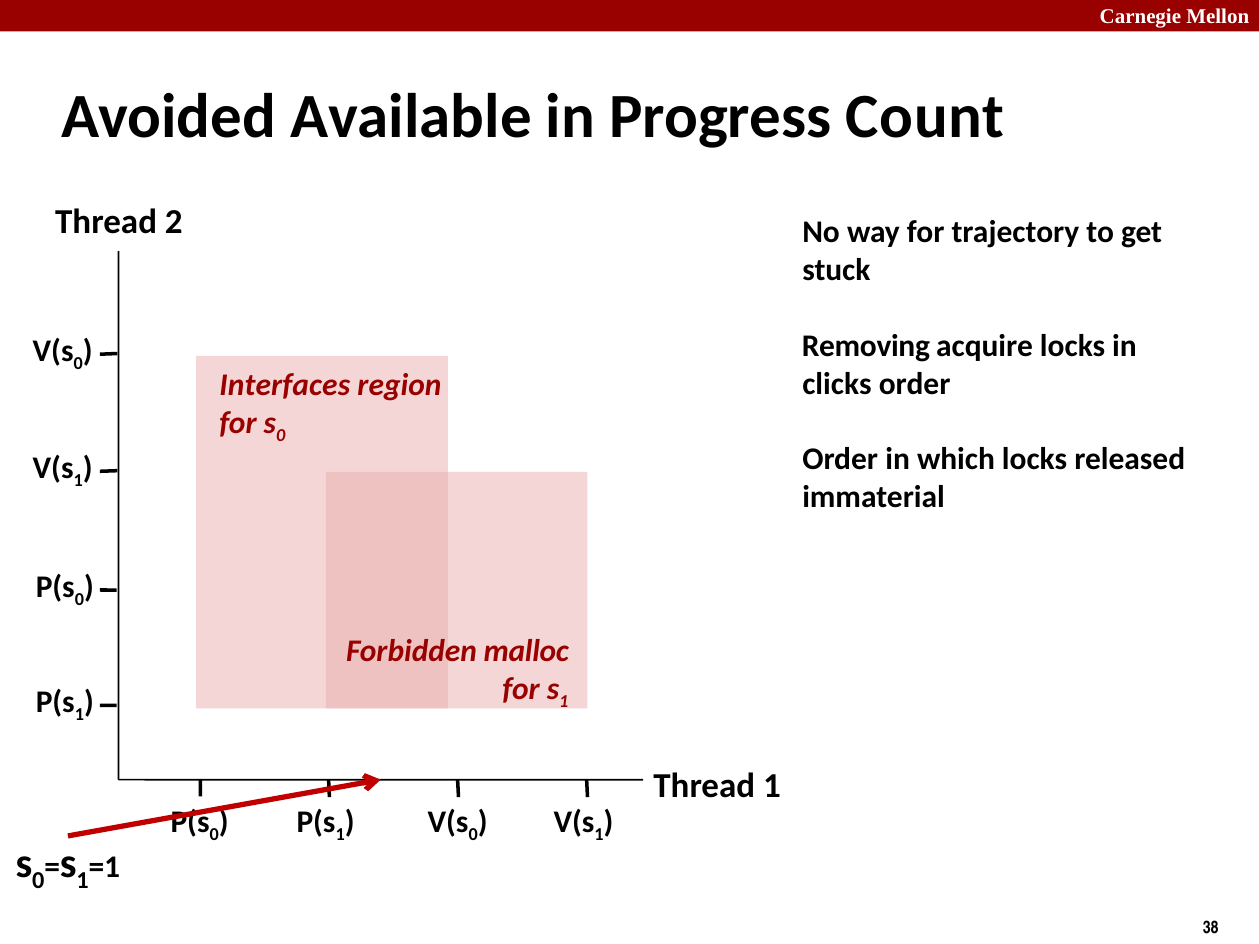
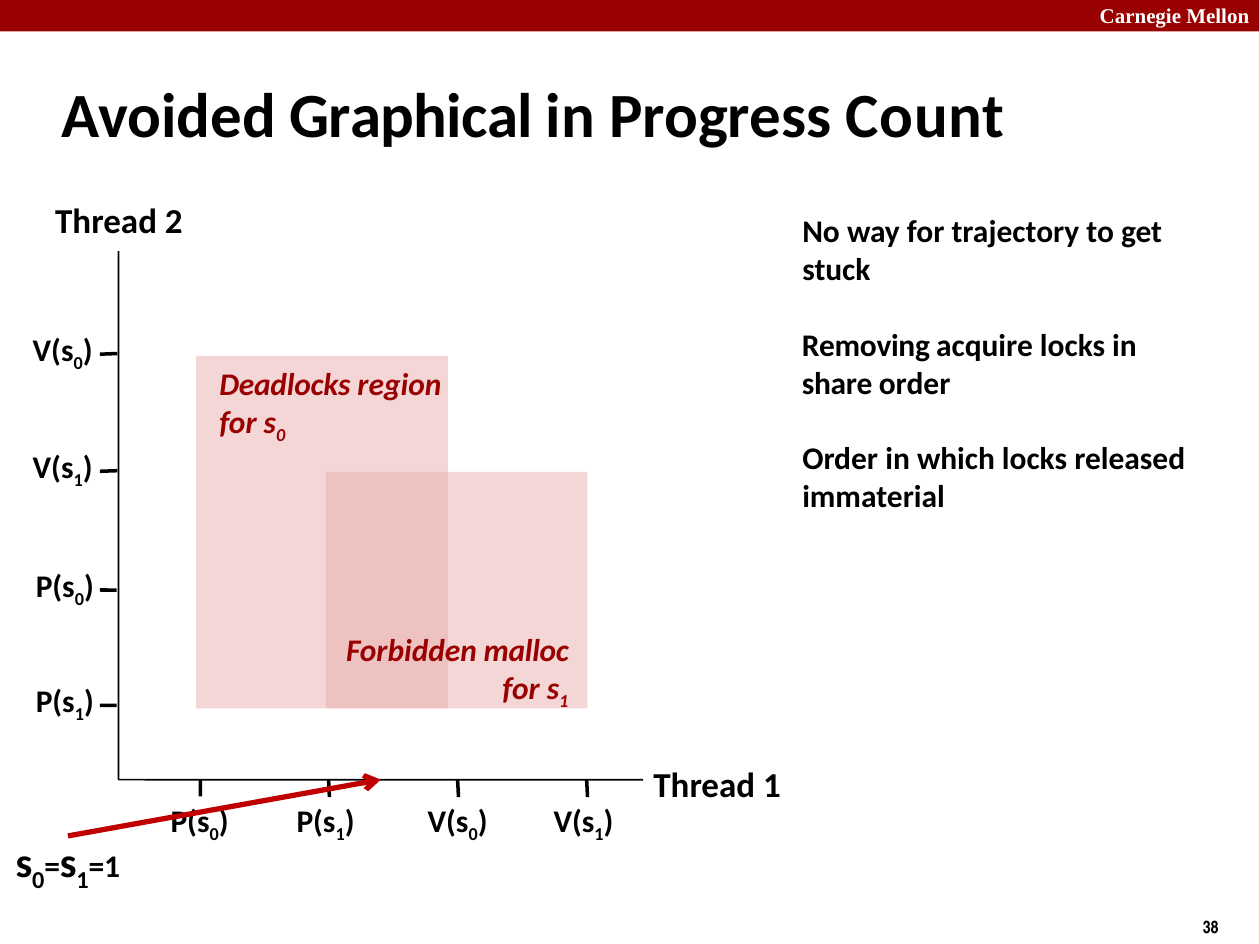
Available: Available -> Graphical
clicks: clicks -> share
Interfaces: Interfaces -> Deadlocks
